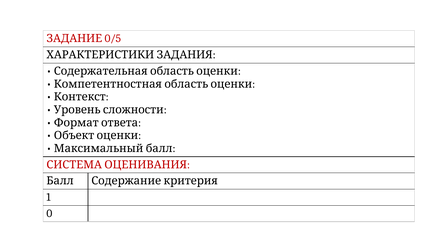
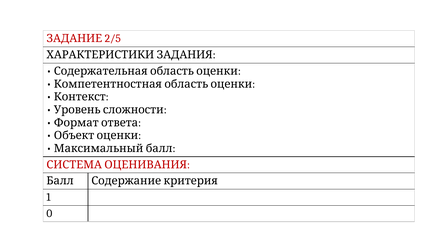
0/5: 0/5 -> 2/5
